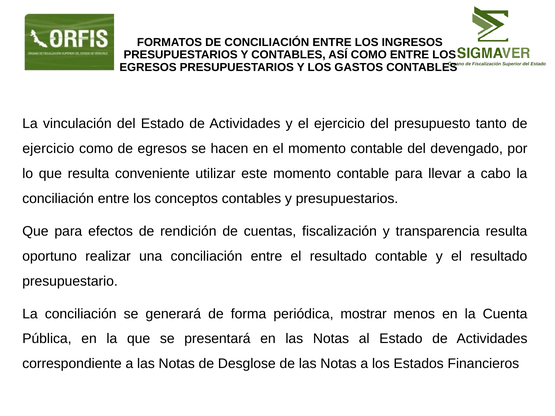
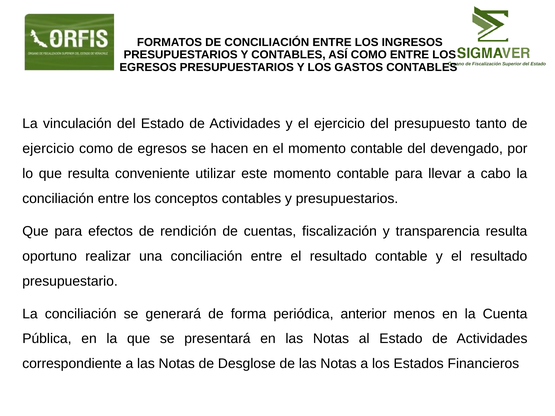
mostrar: mostrar -> anterior
